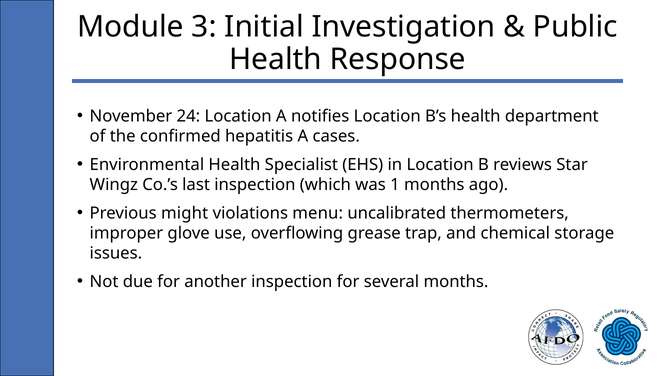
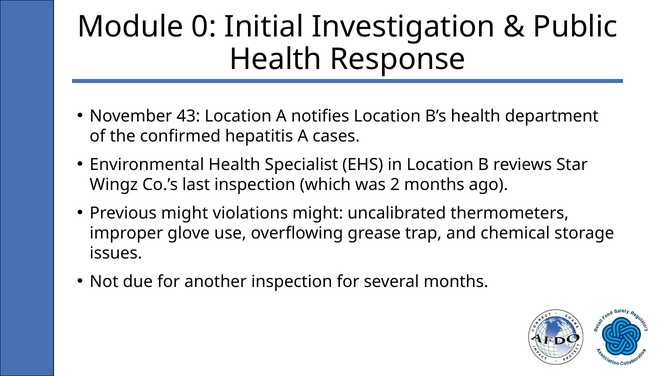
3: 3 -> 0
24: 24 -> 43
1: 1 -> 2
violations menu: menu -> might
